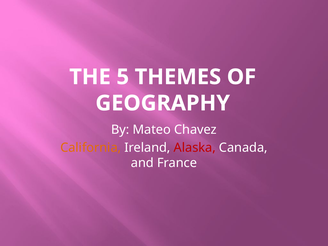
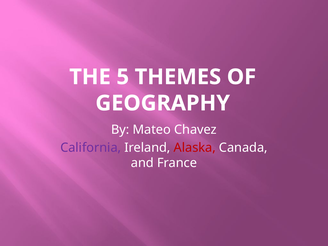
California colour: orange -> purple
